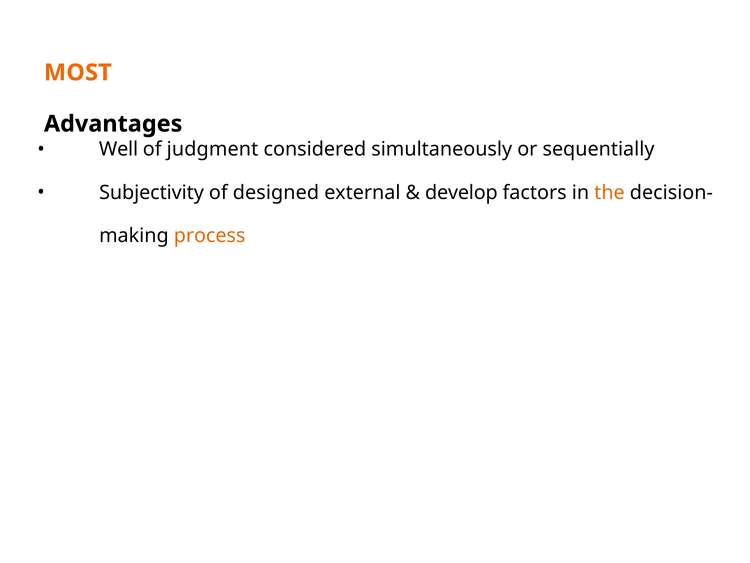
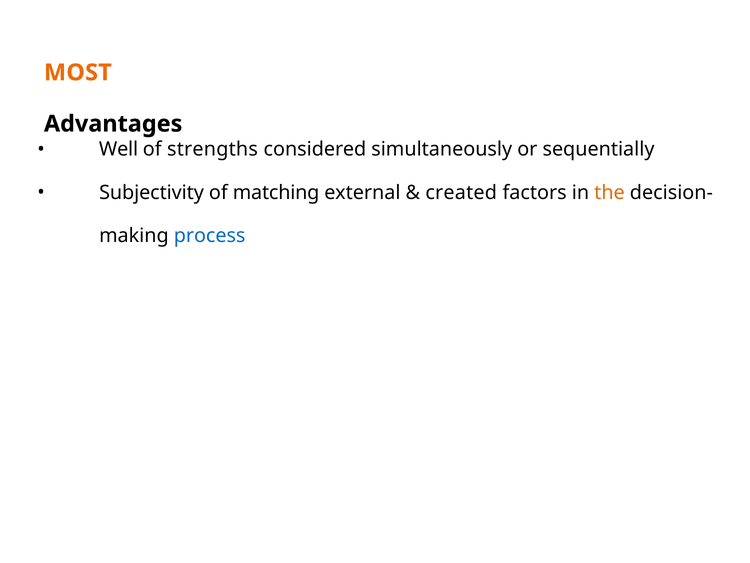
judgment: judgment -> strengths
designed: designed -> matching
develop: develop -> created
process colour: orange -> blue
